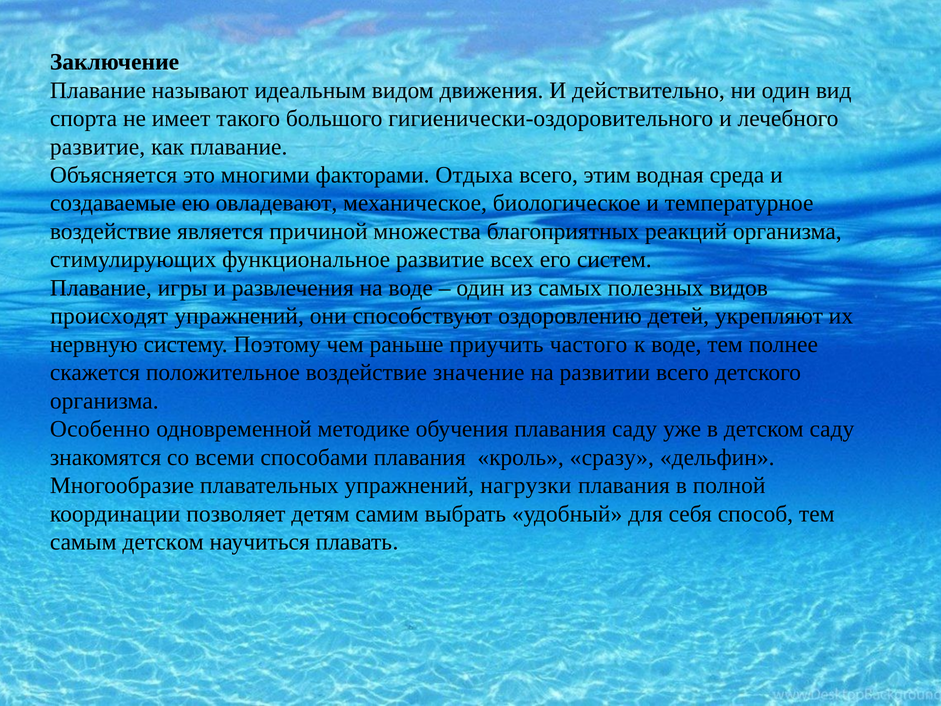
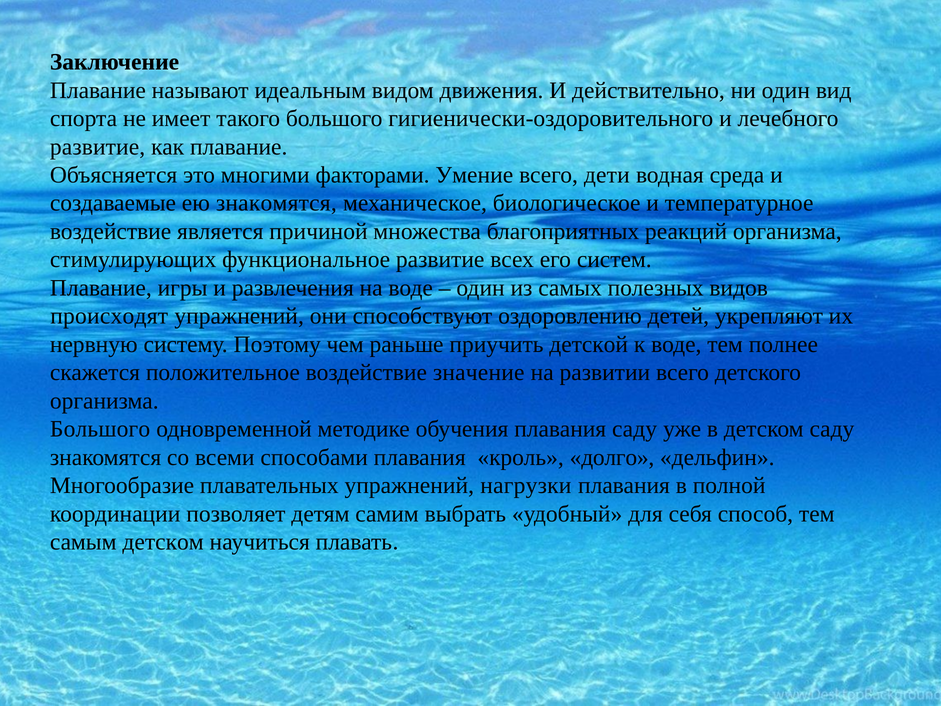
Отдыха: Отдыха -> Умение
этим: этим -> дети
ею овладевают: овладевают -> знакомятся
частого: частого -> детской
Особенно at (100, 429): Особенно -> Большого
сразу: сразу -> долго
